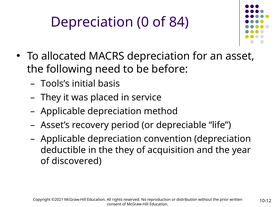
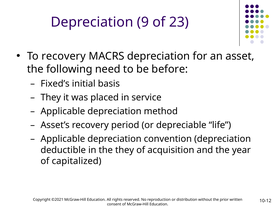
0: 0 -> 9
84: 84 -> 23
To allocated: allocated -> recovery
Tools’s: Tools’s -> Fixed’s
discovered: discovered -> capitalized
